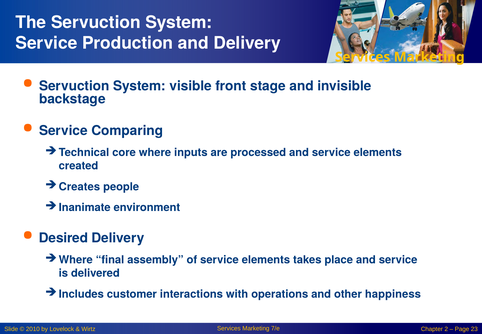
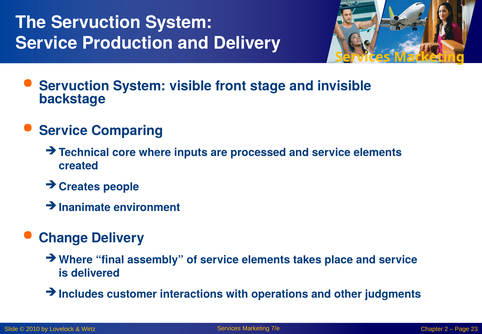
Desired: Desired -> Change
happiness: happiness -> judgments
